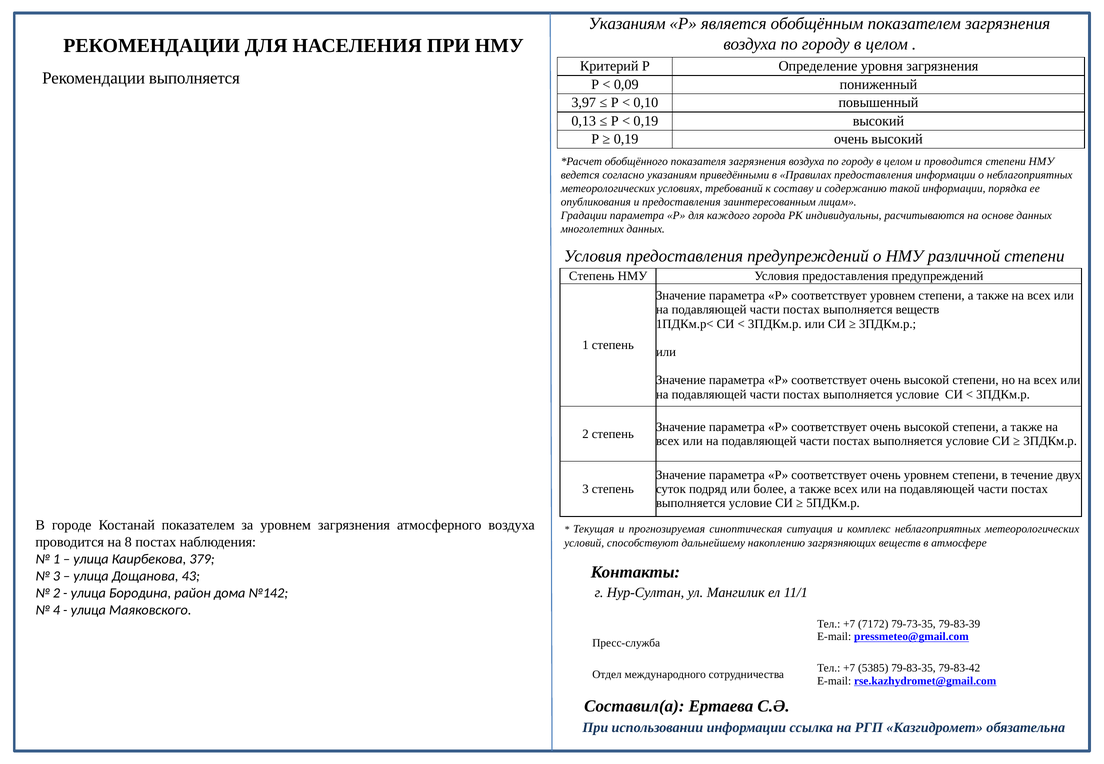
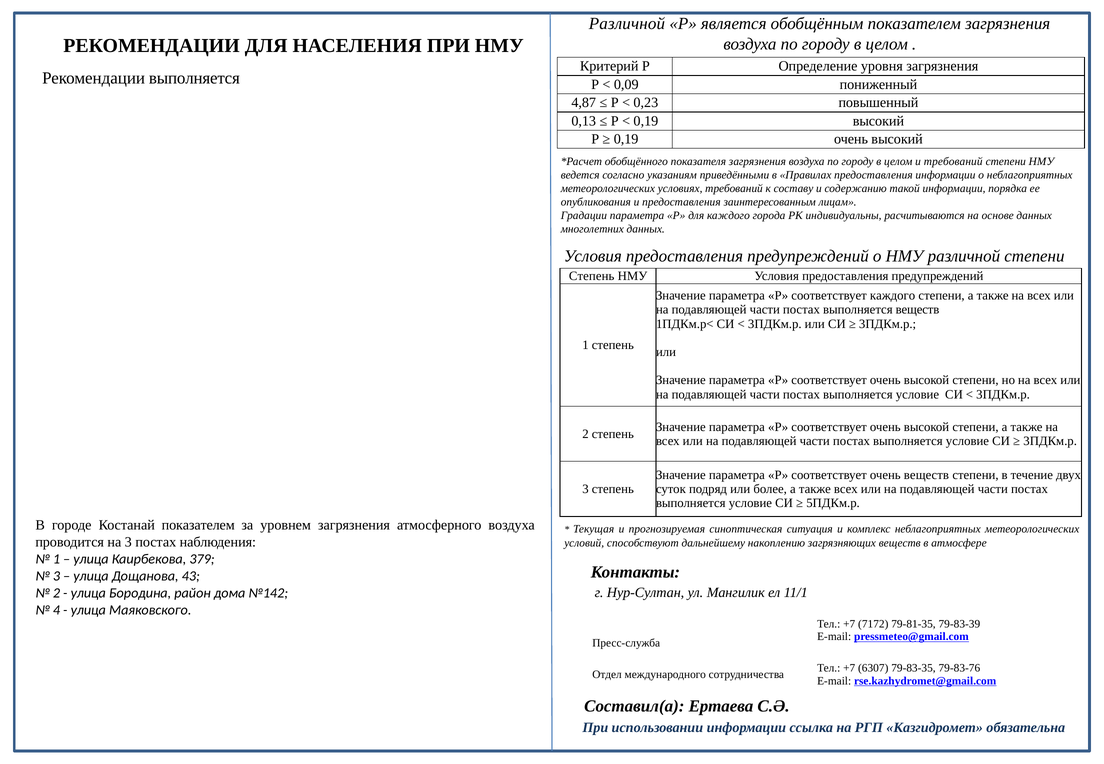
Указаниям at (627, 24): Указаниям -> Различной
3,97: 3,97 -> 4,87
0,10: 0,10 -> 0,23
и проводится: проводится -> требований
соответствует уровнем: уровнем -> каждого
очень уровнем: уровнем -> веществ
на 8: 8 -> 3
79-73-35: 79-73-35 -> 79-81-35
5385: 5385 -> 6307
79-83-42: 79-83-42 -> 79-83-76
